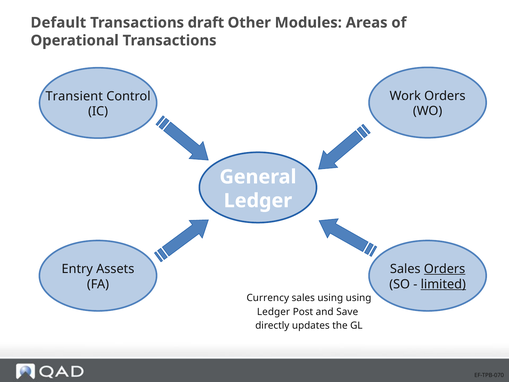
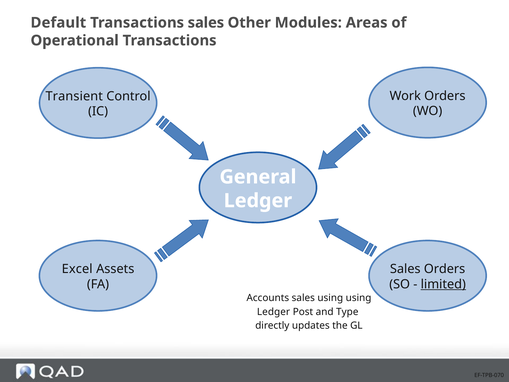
Transactions draft: draft -> sales
Entry: Entry -> Excel
Orders at (445, 269) underline: present -> none
Currency: Currency -> Accounts
Save: Save -> Type
